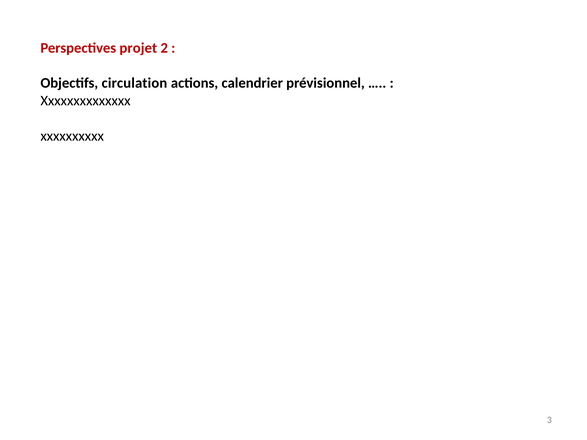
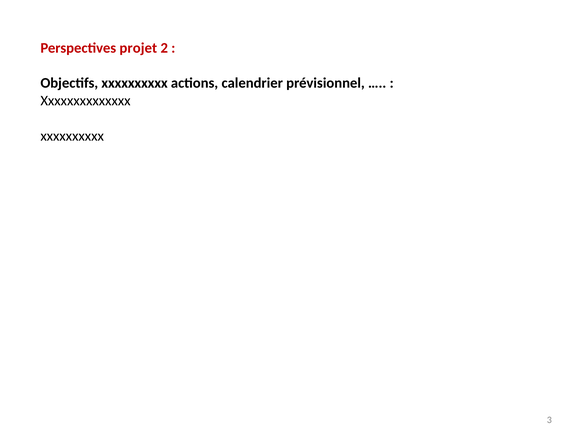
Objectifs circulation: circulation -> xxxxxxxxxx
